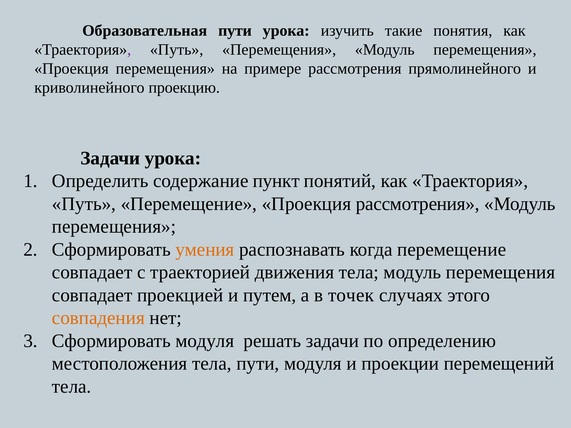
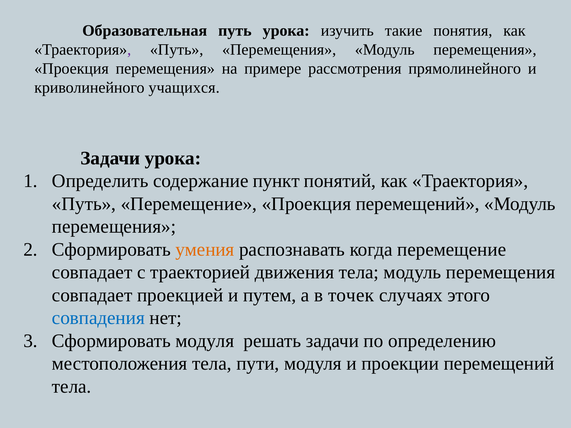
Образовательная пути: пути -> путь
проекцию: проекцию -> учащихся
Проекция рассмотрения: рассмотрения -> перемещений
совпадения colour: orange -> blue
